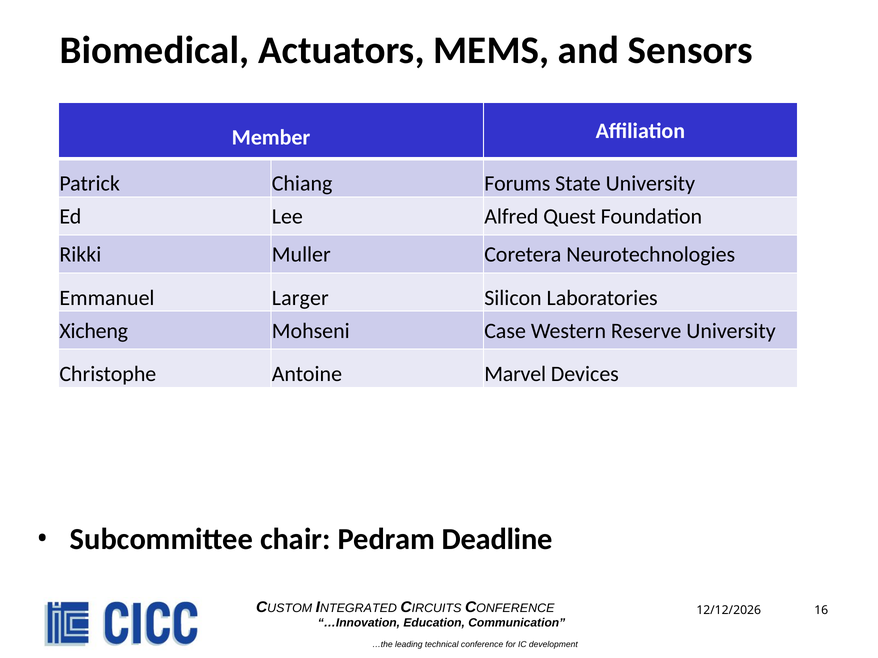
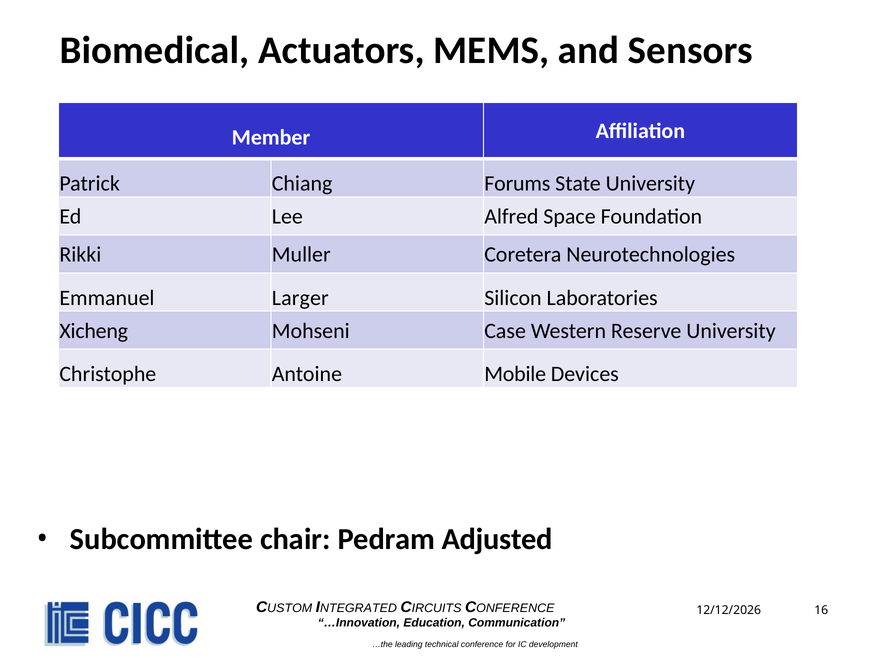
Quest: Quest -> Space
Marvel: Marvel -> Mobile
Deadline: Deadline -> Adjusted
